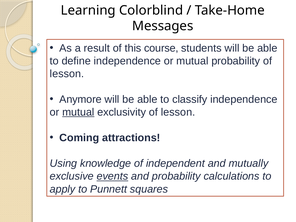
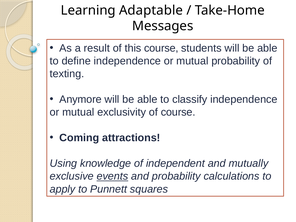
Colorblind: Colorblind -> Adaptable
lesson at (67, 74): lesson -> texting
mutual at (78, 112) underline: present -> none
exclusivity of lesson: lesson -> course
